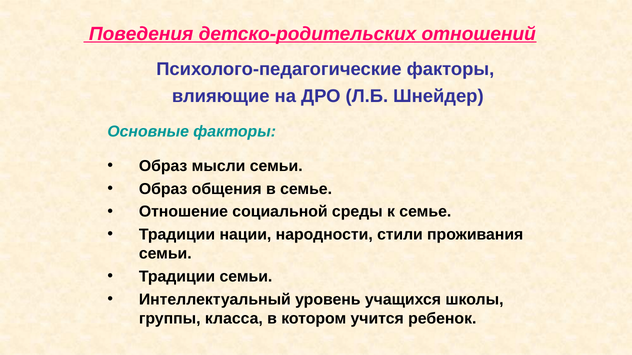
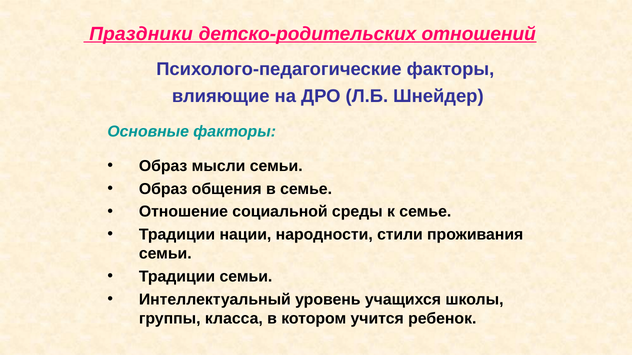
Поведения: Поведения -> Праздники
